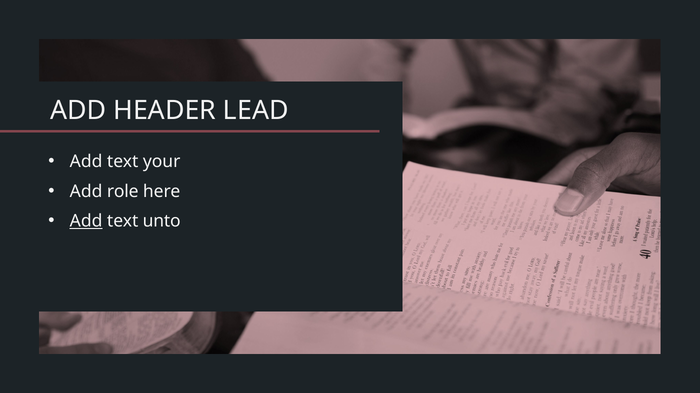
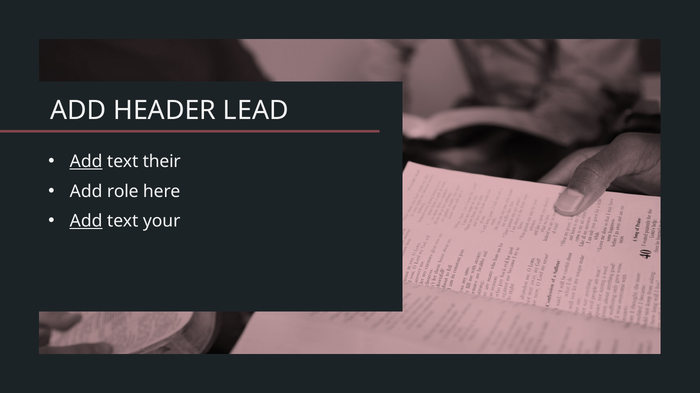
Add at (86, 162) underline: none -> present
your: your -> their
unto: unto -> your
